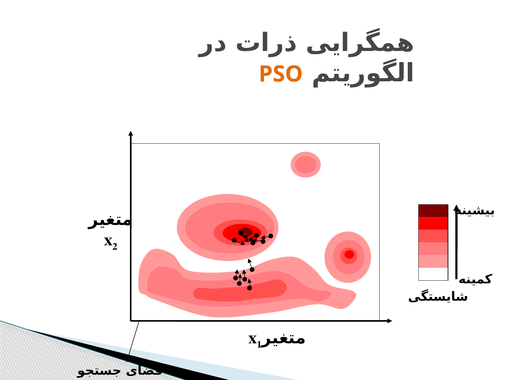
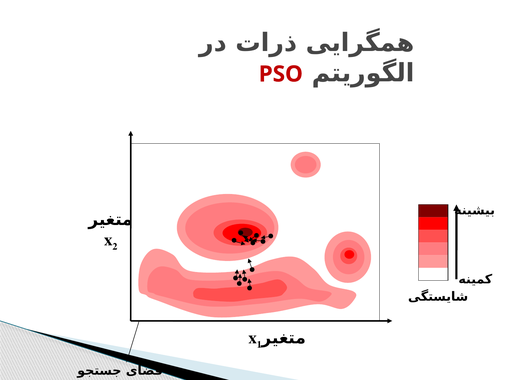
PSO colour: orange -> red
